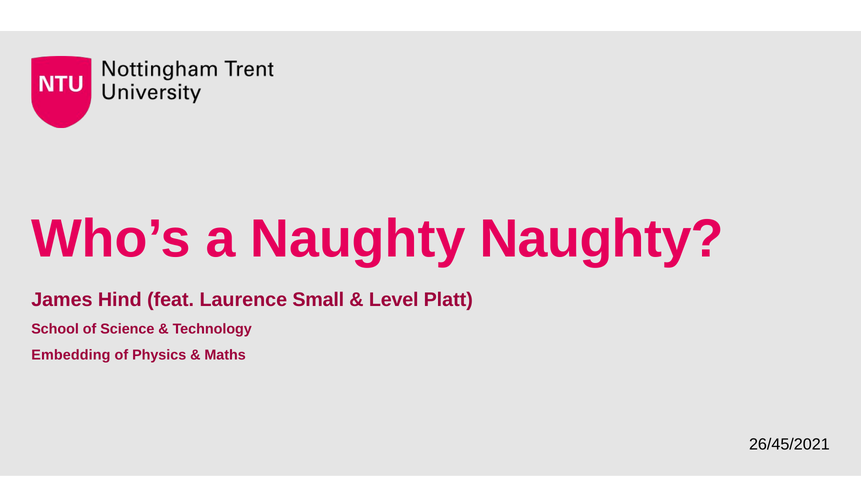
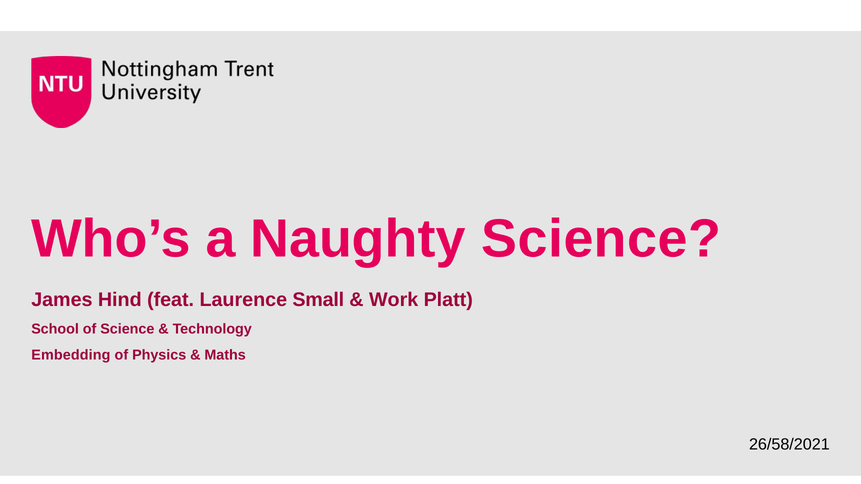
Naughty Naughty: Naughty -> Science
Level: Level -> Work
26/45/2021: 26/45/2021 -> 26/58/2021
